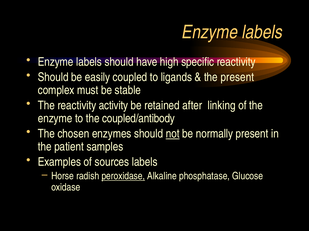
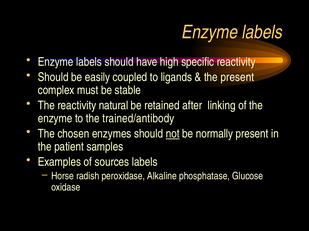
activity: activity -> natural
coupled/antibody: coupled/antibody -> trained/antibody
peroxidase underline: present -> none
